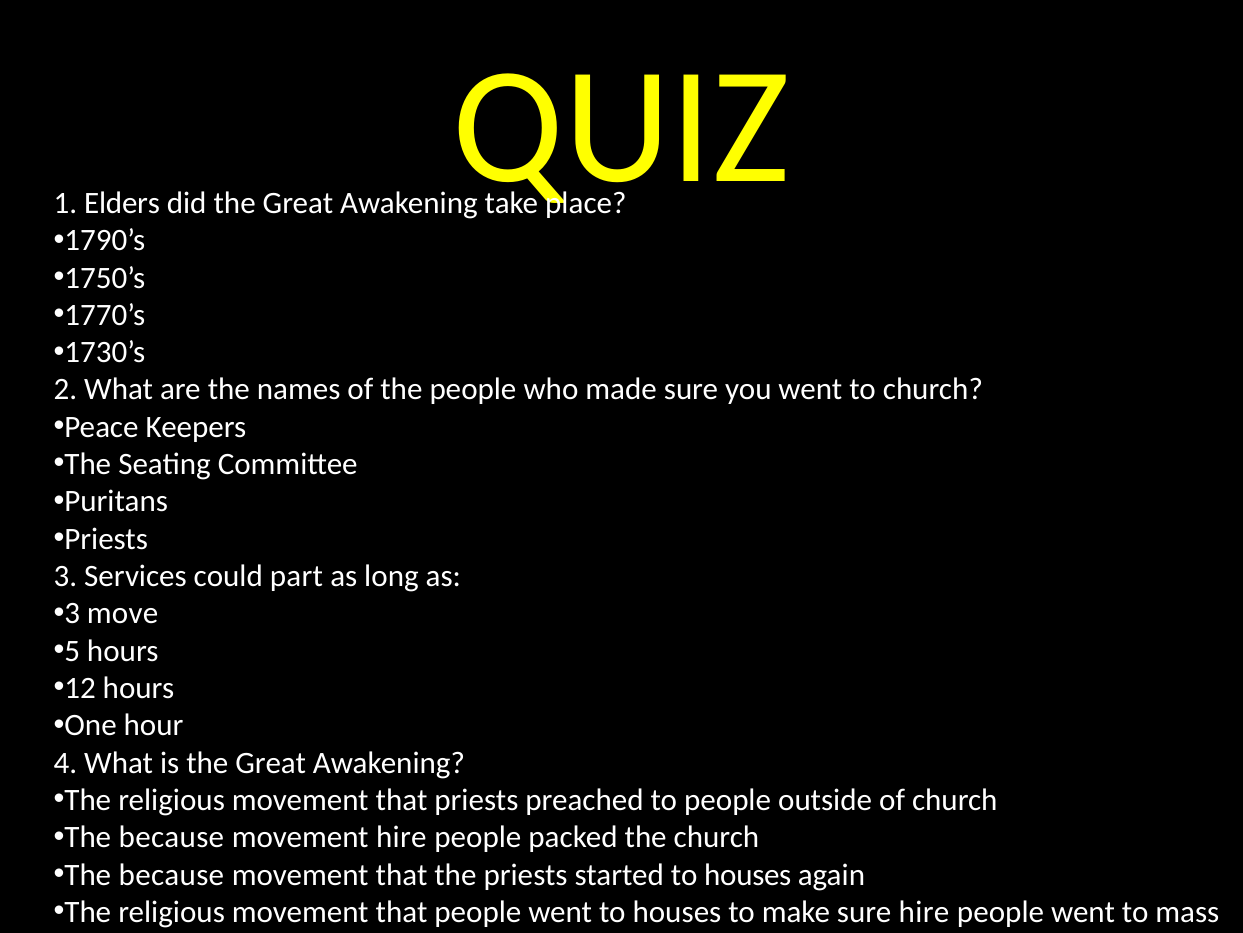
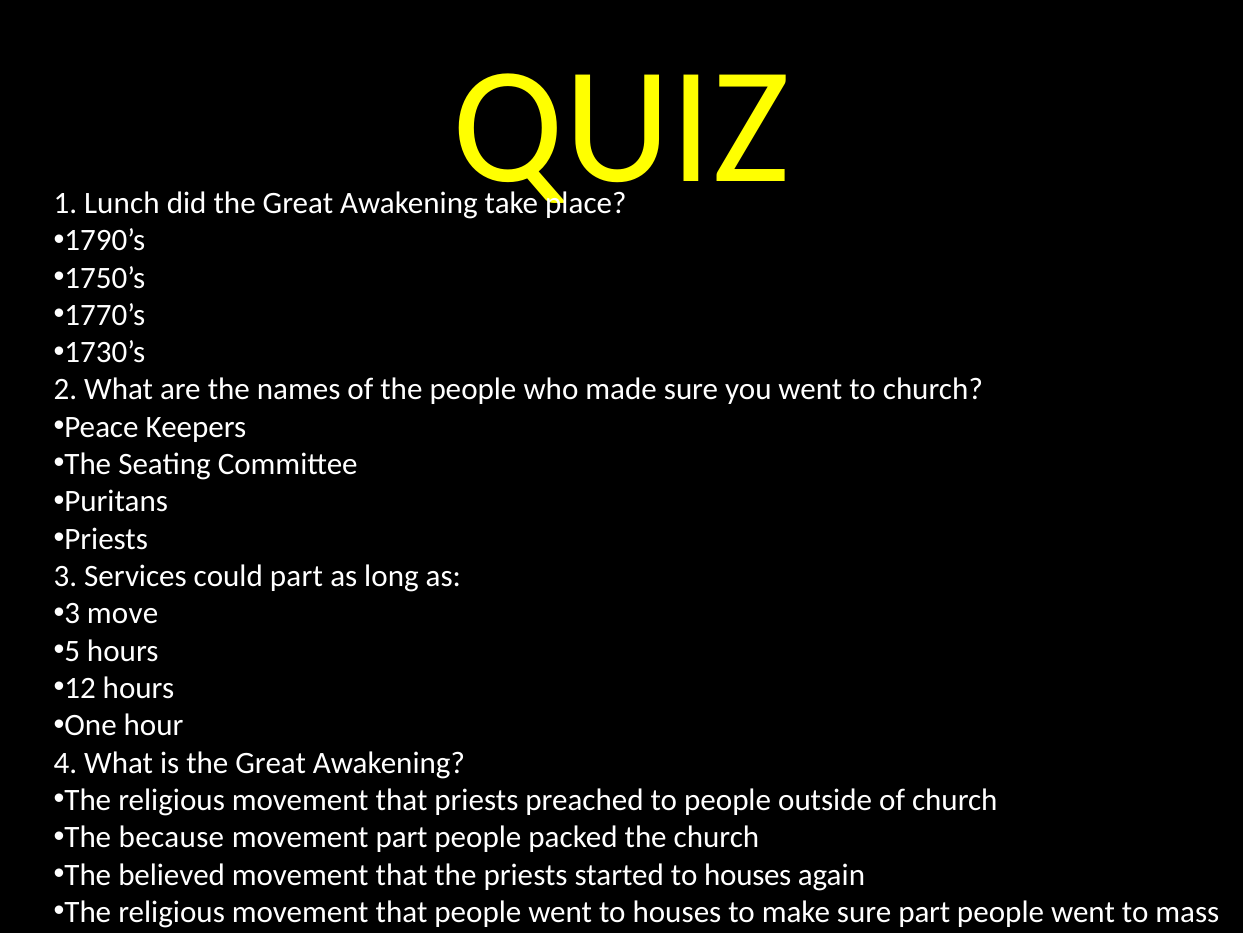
Elders: Elders -> Lunch
movement hire: hire -> part
because at (171, 874): because -> believed
sure hire: hire -> part
